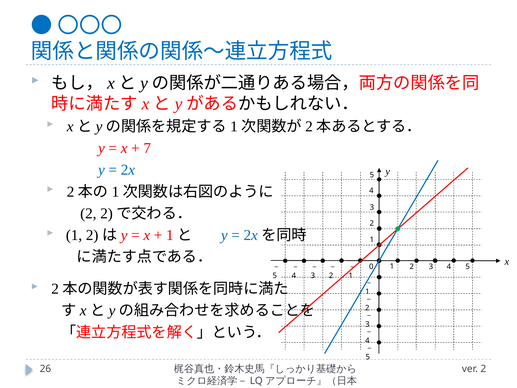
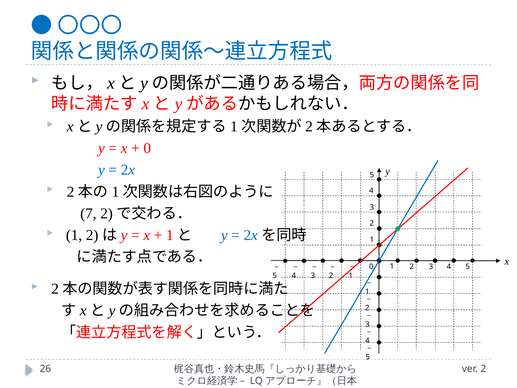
7 at (147, 148): 7 -> 0
2 at (88, 213): 2 -> 7
